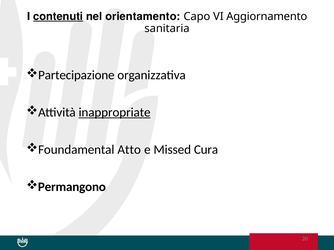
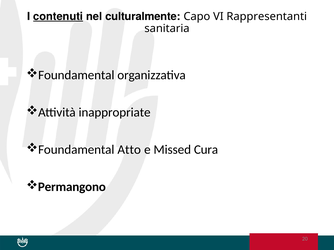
orientamento: orientamento -> culturalmente
Aggiornamento: Aggiornamento -> Rappresentanti
Partecipazione at (76, 75): Partecipazione -> Foundamental
inappropriate underline: present -> none
